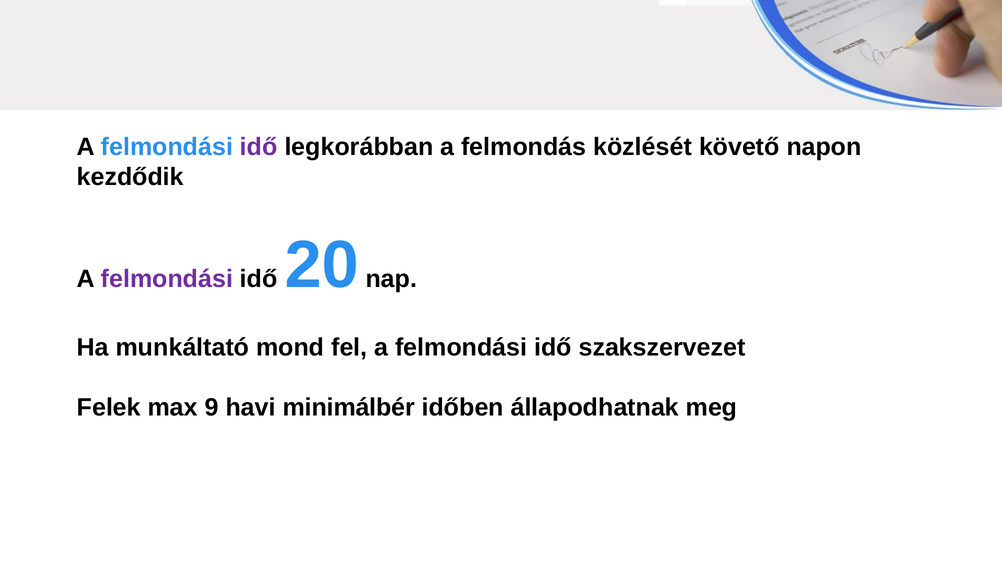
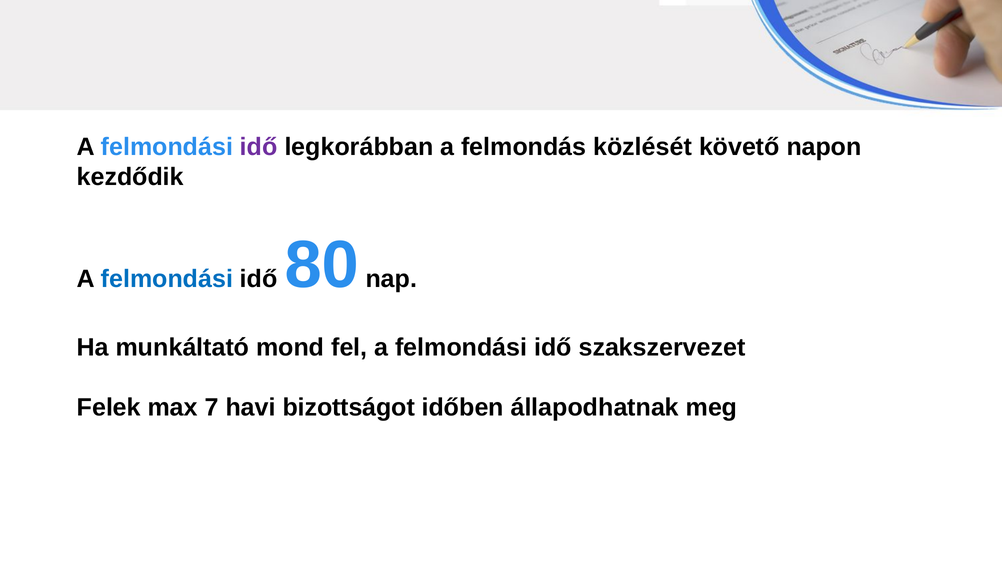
felmondási at (167, 279) colour: purple -> blue
20: 20 -> 80
9: 9 -> 7
minimálbér: minimálbér -> bizottságot
